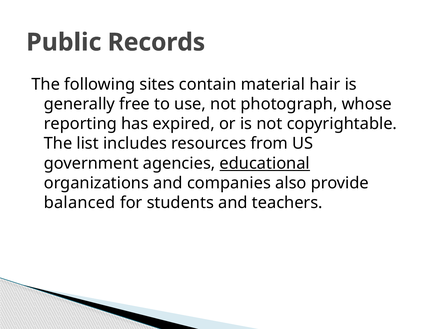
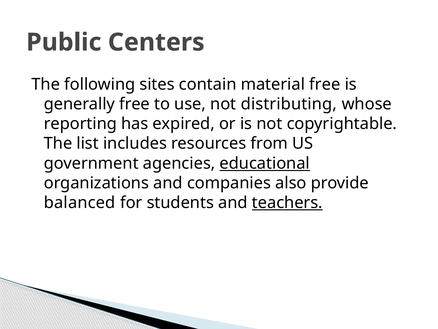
Records: Records -> Centers
material hair: hair -> free
photograph: photograph -> distributing
teachers underline: none -> present
